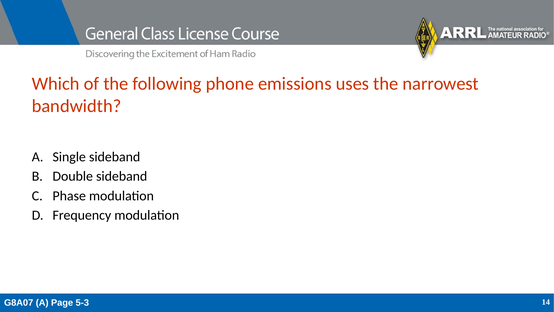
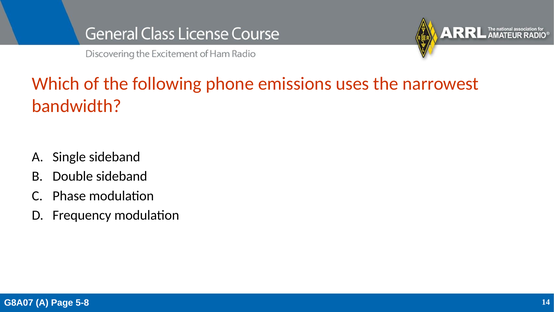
5-3: 5-3 -> 5-8
